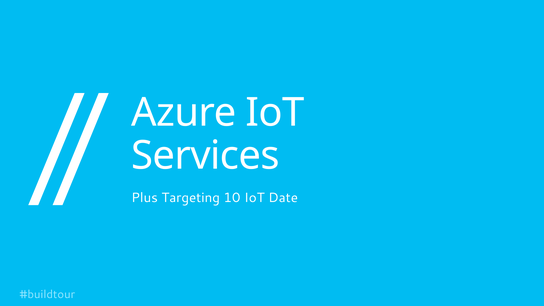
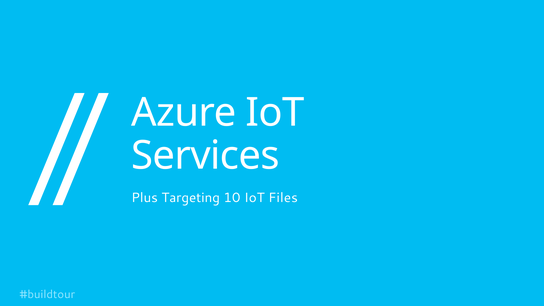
Date: Date -> Files
